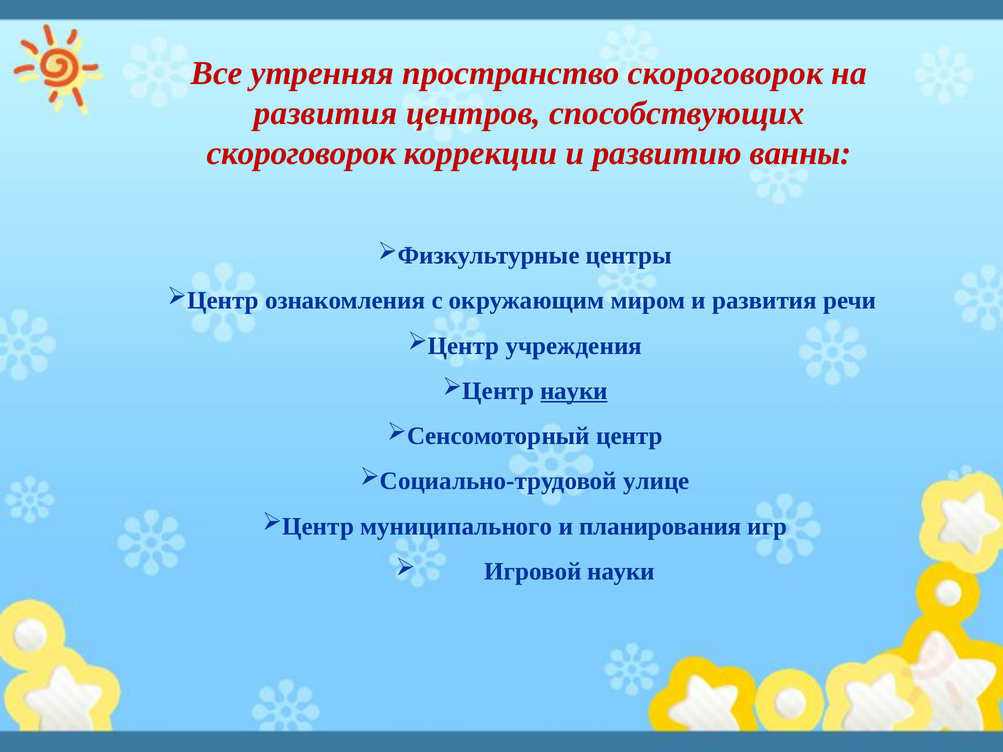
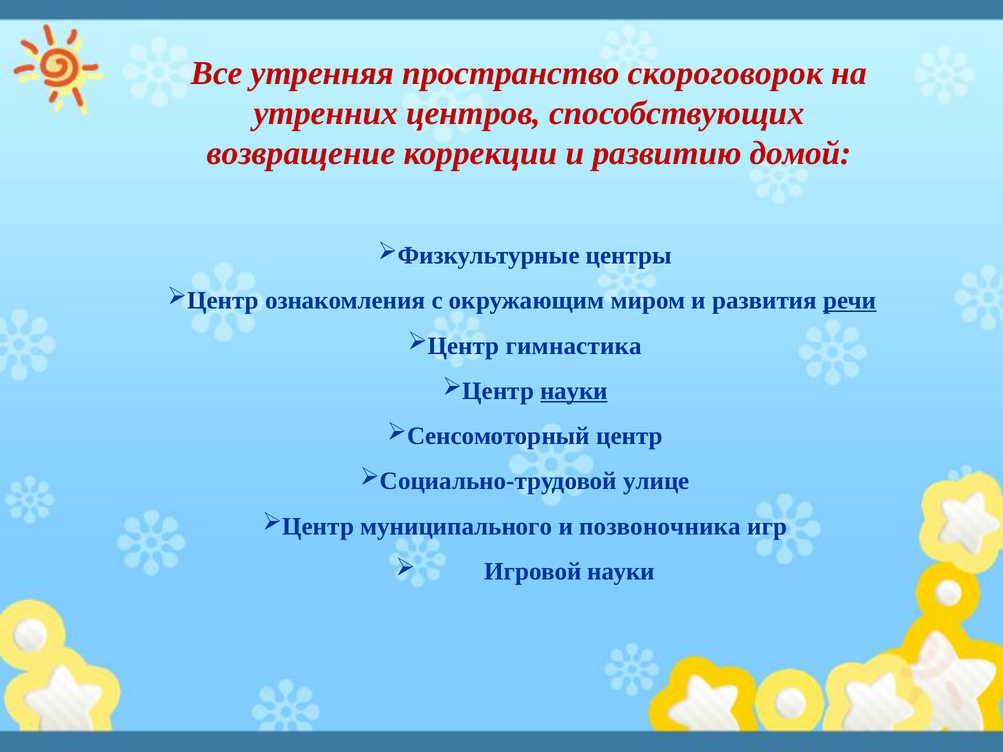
развития at (325, 113): развития -> утренних
скороговорок at (301, 153): скороговорок -> возвращение
ванны: ванны -> домой
речи underline: none -> present
учреждения: учреждения -> гимнастика
планирования: планирования -> позвоночника
